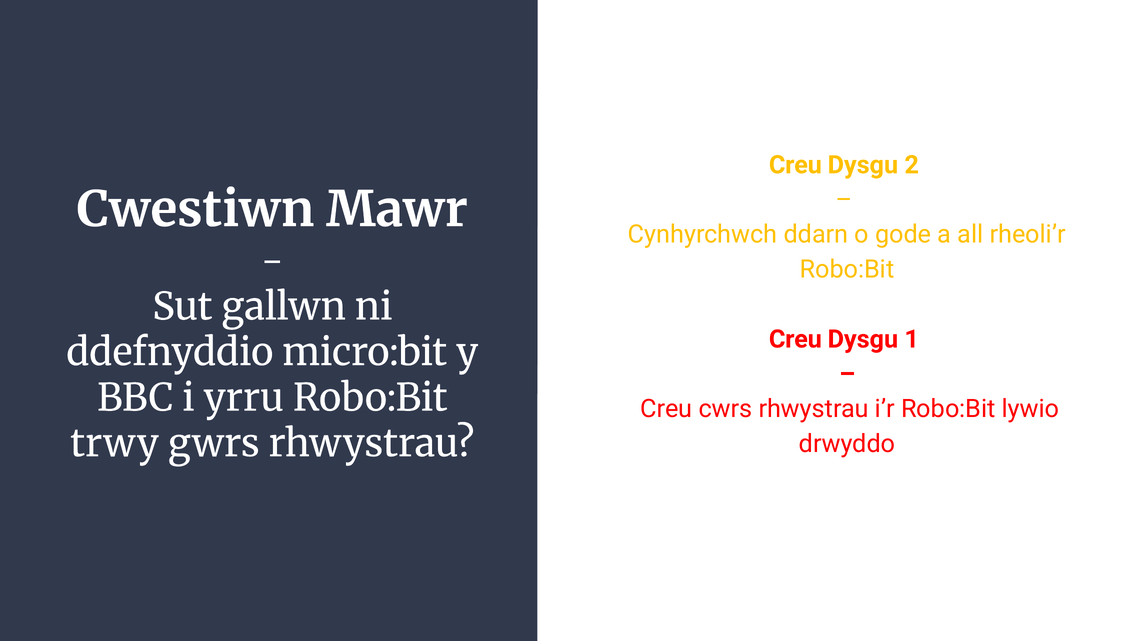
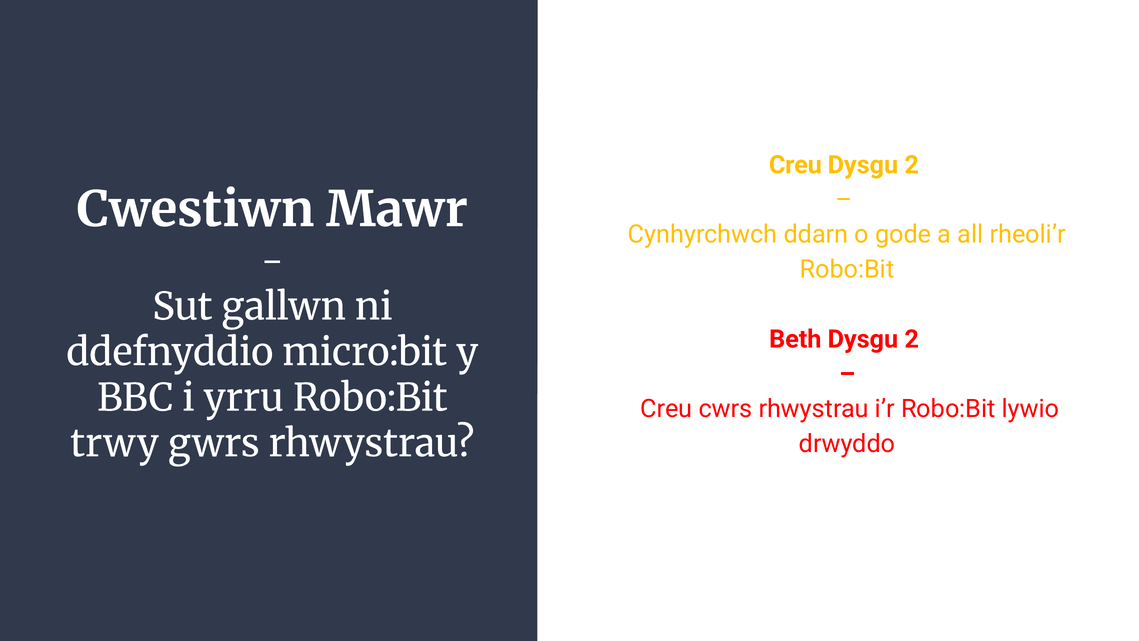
Creu at (795, 339): Creu -> Beth
1 at (912, 339): 1 -> 2
